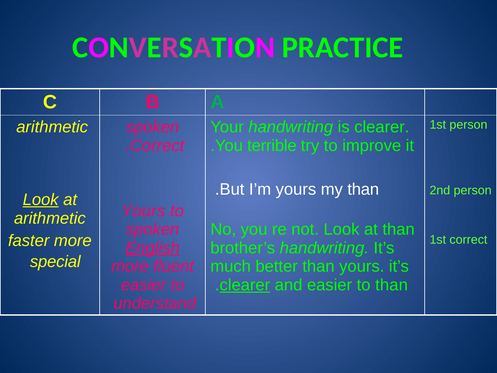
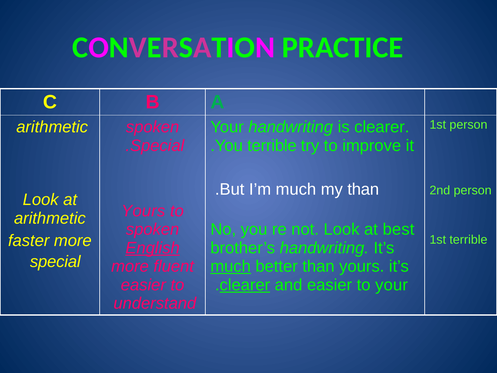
Correct at (157, 146): Correct -> Special
I’m yours: yours -> much
Look at (41, 200) underline: present -> none
at than: than -> best
1st correct: correct -> terrible
much at (231, 266) underline: none -> present
to than: than -> your
